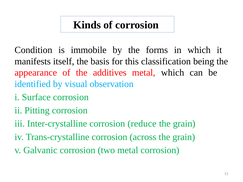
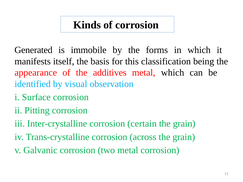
Condition: Condition -> Generated
reduce: reduce -> certain
